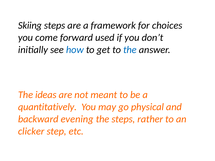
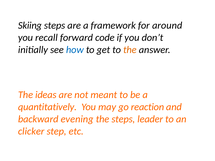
choices: choices -> around
come: come -> recall
used: used -> code
the at (130, 50) colour: blue -> orange
physical: physical -> reaction
rather: rather -> leader
